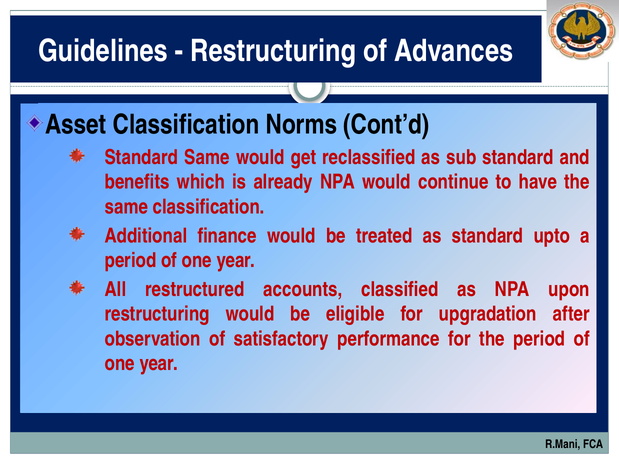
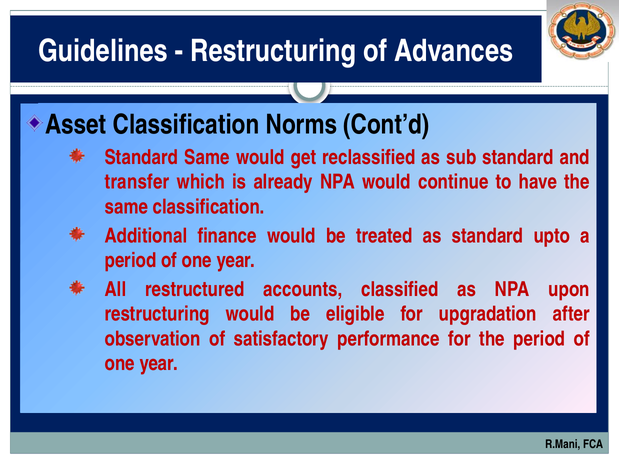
benefits: benefits -> transfer
